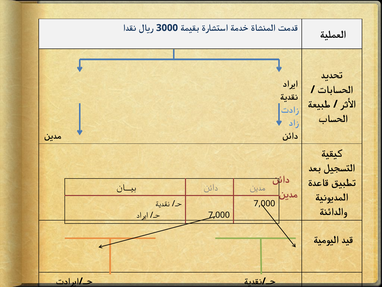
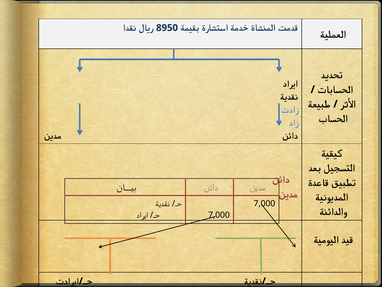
3000: 3000 -> 8950
